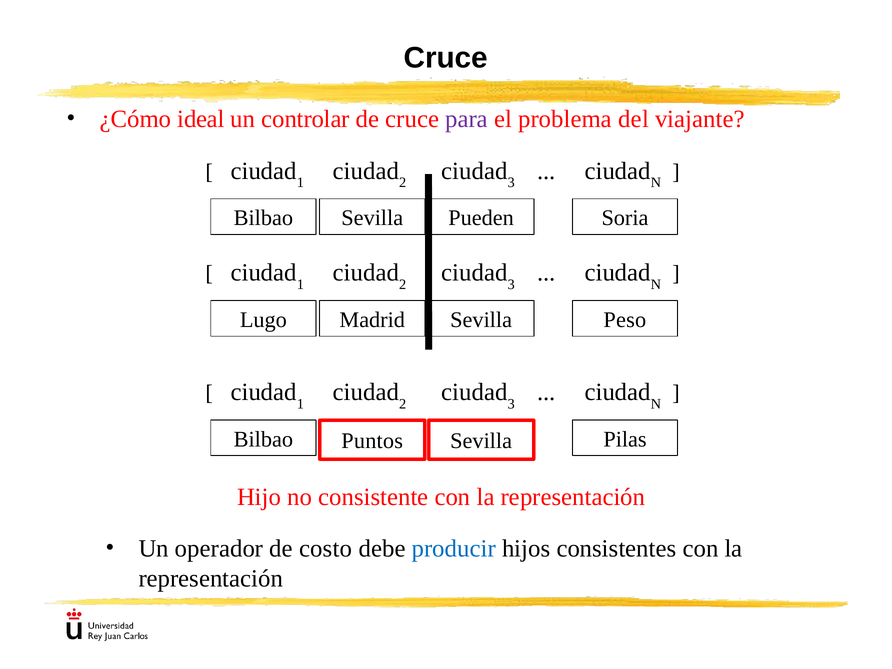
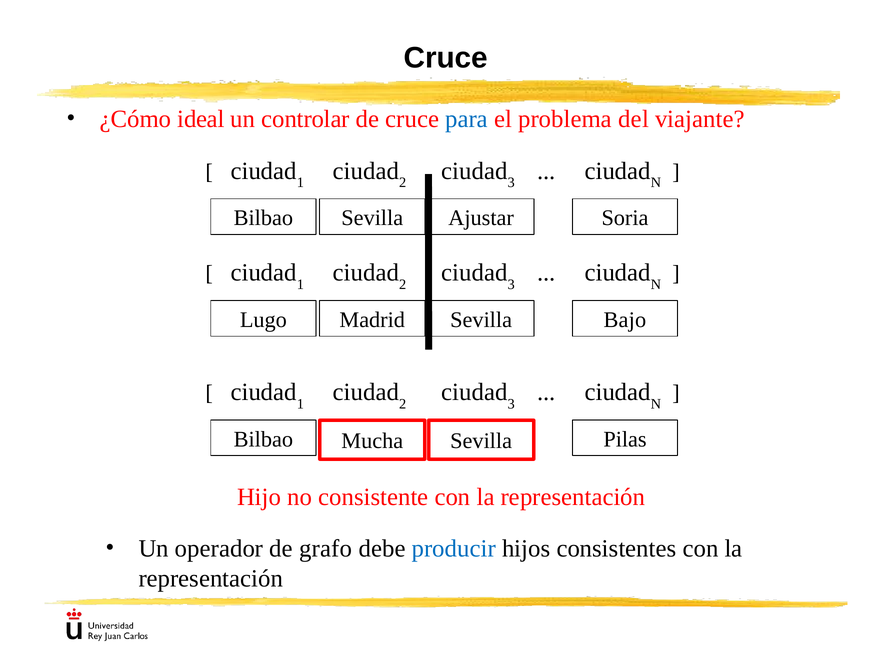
para colour: purple -> blue
Pueden: Pueden -> Ajustar
Peso: Peso -> Bajo
Puntos: Puntos -> Mucha
costo: costo -> grafo
